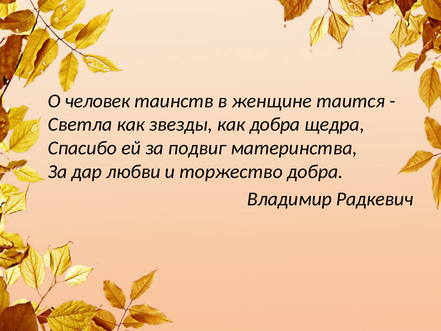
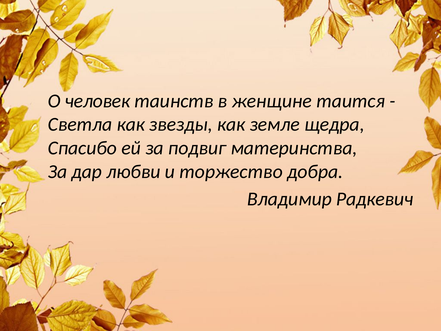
как добра: добра -> земле
